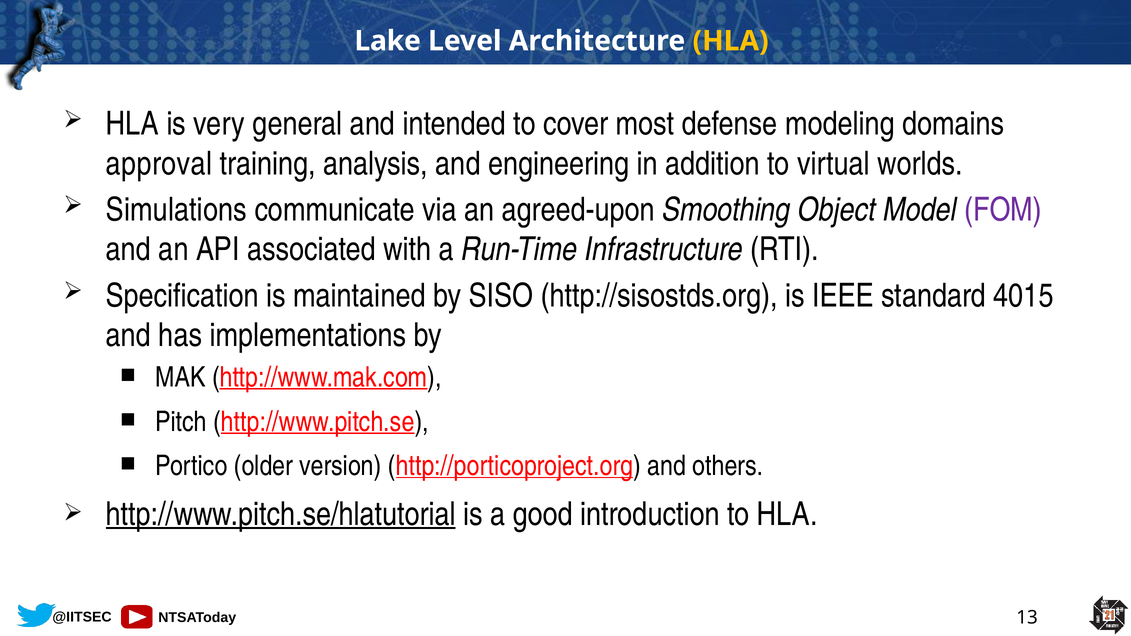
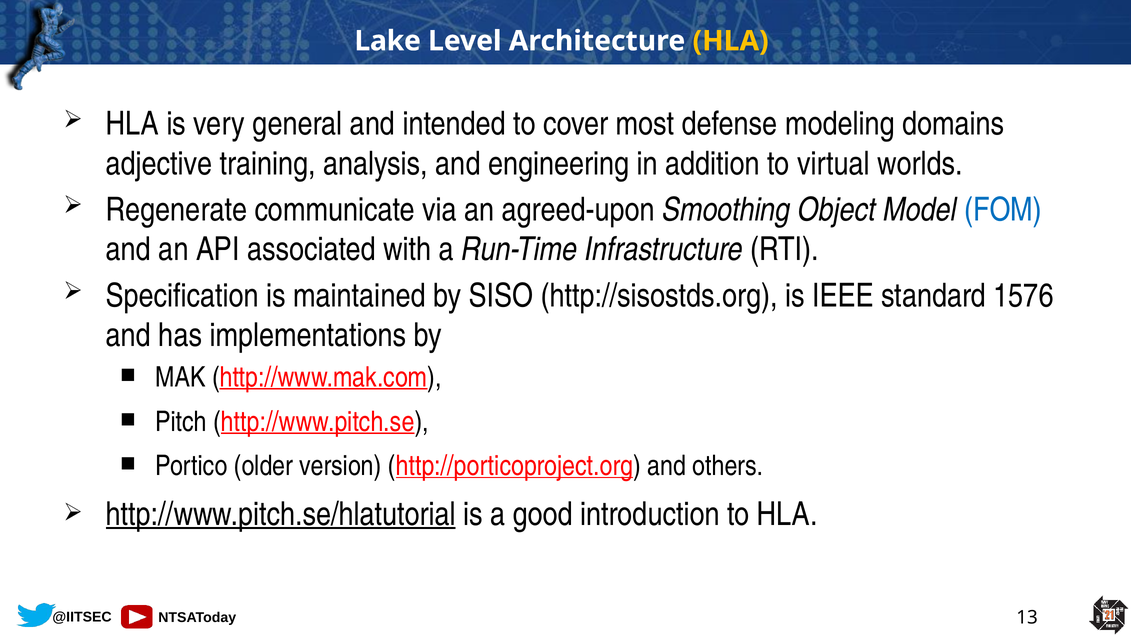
approval: approval -> adjective
Simulations: Simulations -> Regenerate
FOM colour: purple -> blue
4015: 4015 -> 1576
